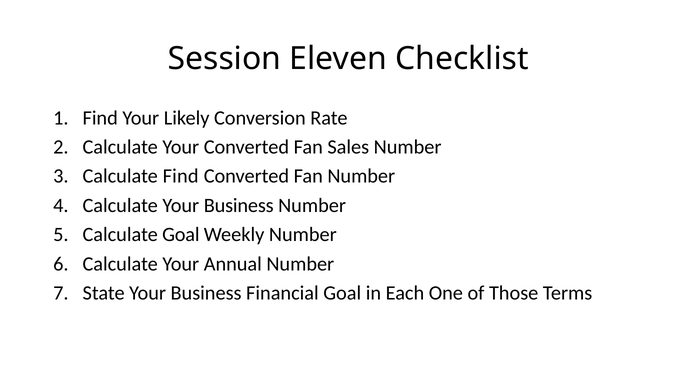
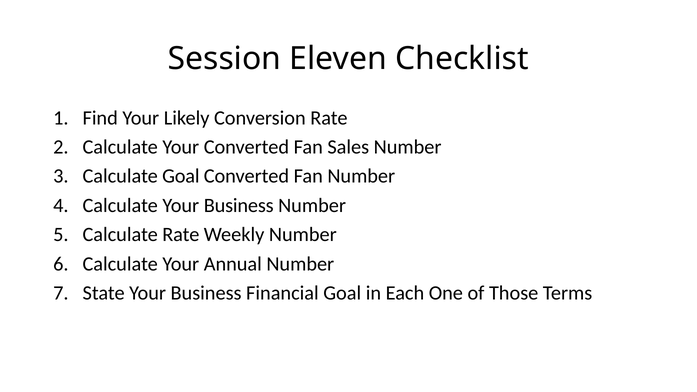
Calculate Find: Find -> Goal
Calculate Goal: Goal -> Rate
